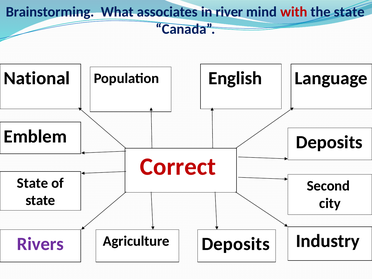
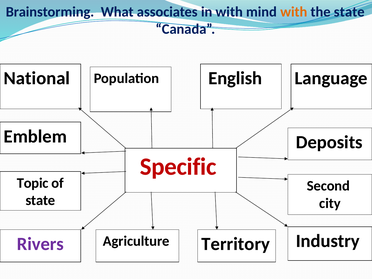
in river: river -> with
with at (294, 12) colour: red -> orange
Correct: Correct -> Specific
State at (33, 183): State -> Topic
Agriculture Deposits: Deposits -> Territory
